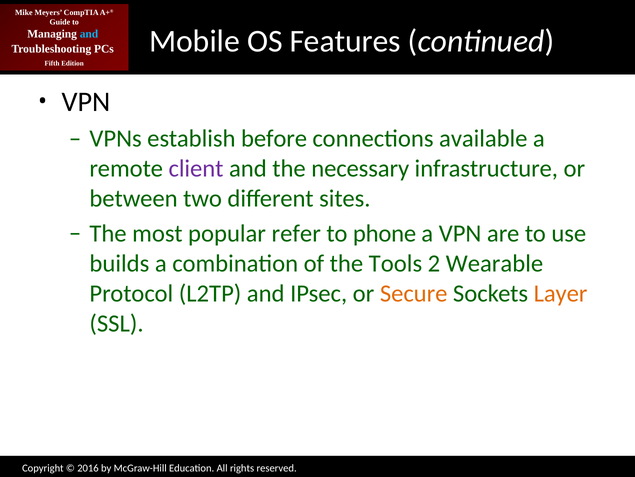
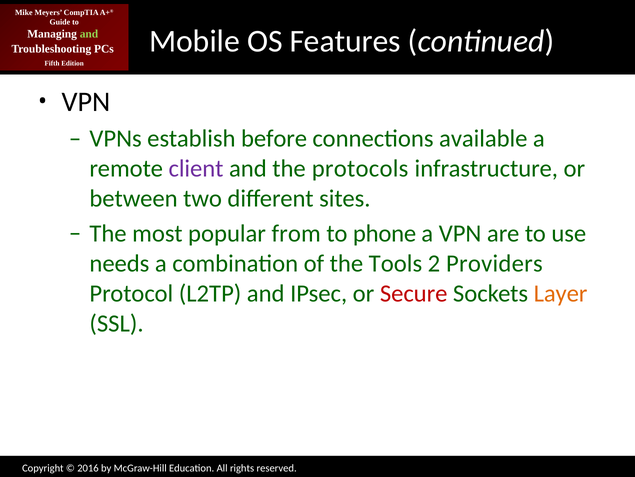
and at (89, 34) colour: light blue -> light green
necessary: necessary -> protocols
refer: refer -> from
builds: builds -> needs
Wearable: Wearable -> Providers
Secure colour: orange -> red
